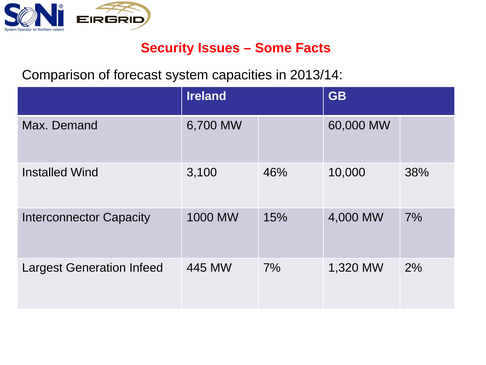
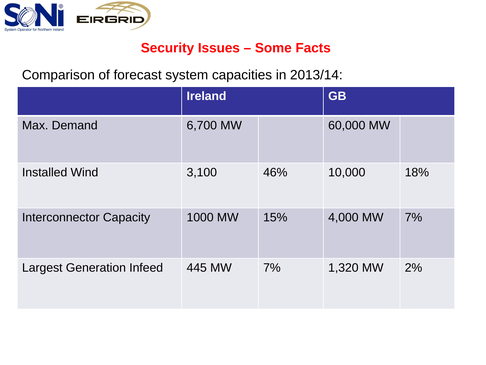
38%: 38% -> 18%
